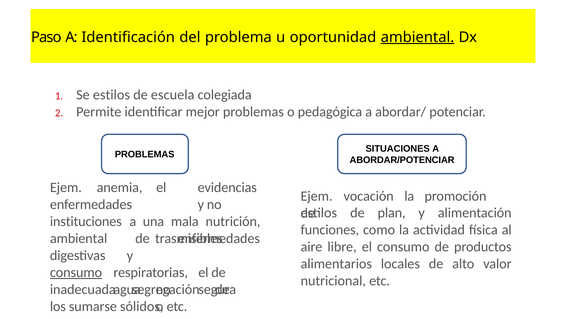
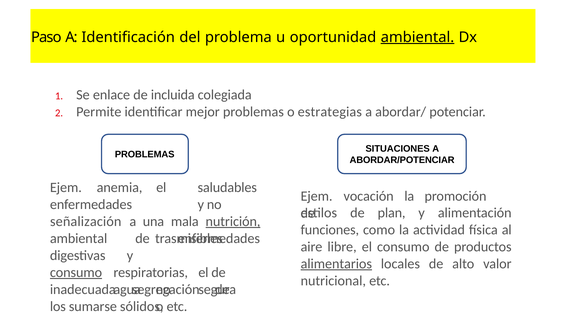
Se estilos: estilos -> enlace
escuela: escuela -> incluida
pedagógica: pedagógica -> estrategias
evidencias: evidencias -> saludables
instituciones: instituciones -> señalización
nutrición underline: none -> present
alimentarios underline: none -> present
